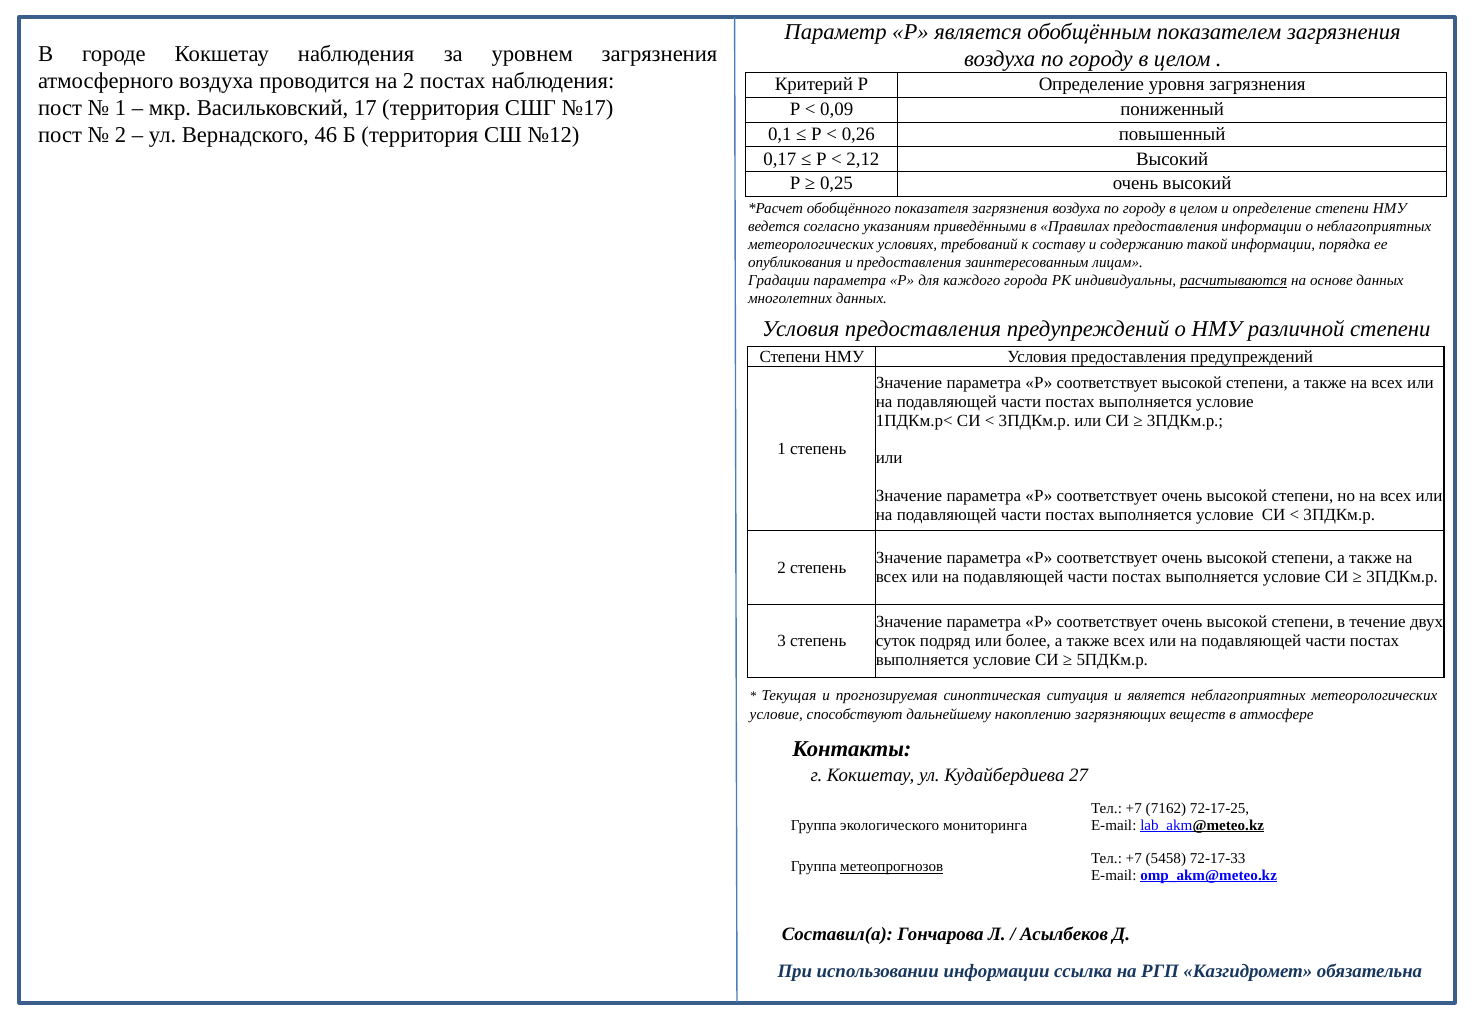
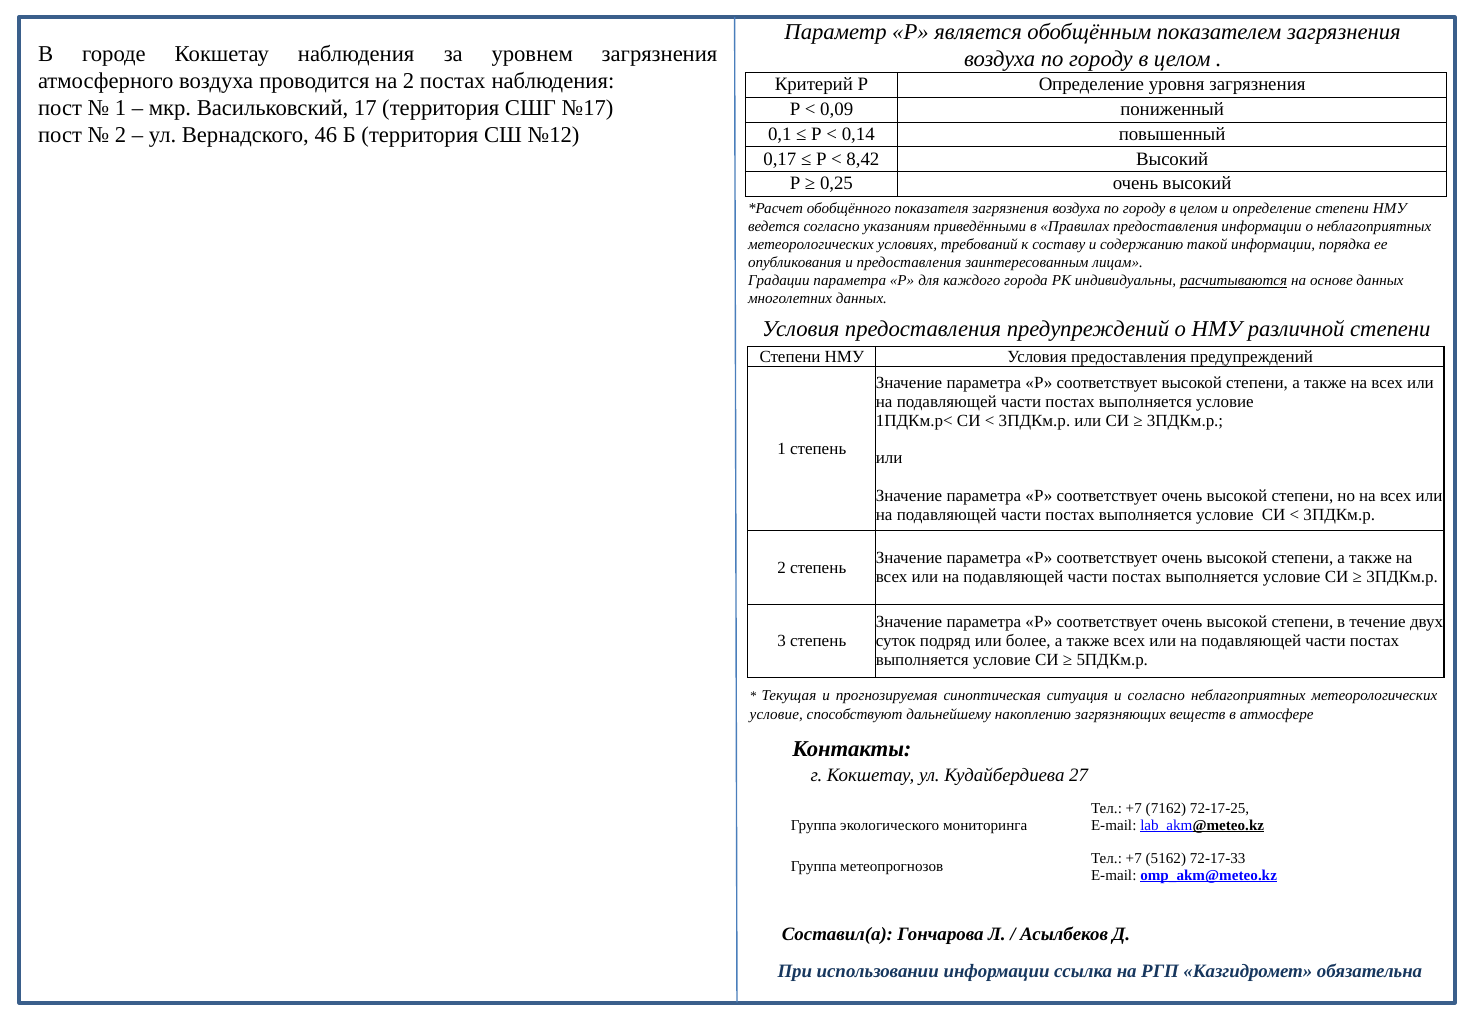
0,26: 0,26 -> 0,14
2,12: 2,12 -> 8,42
и является: является -> согласно
5458: 5458 -> 5162
метеопрогнозов underline: present -> none
